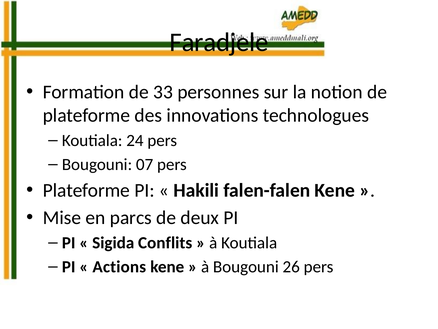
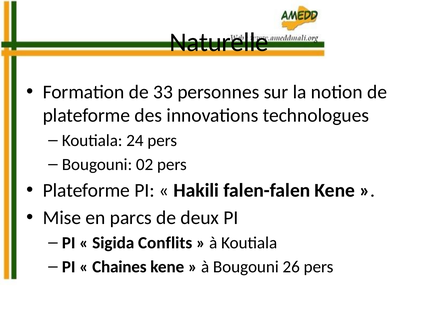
Faradjele: Faradjele -> Naturelle
07: 07 -> 02
Actions: Actions -> Chaines
